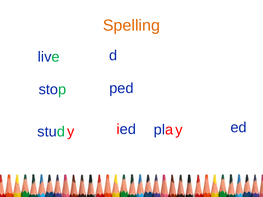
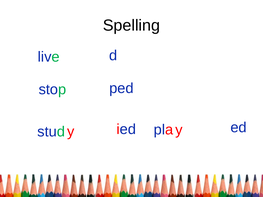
Spelling colour: orange -> black
